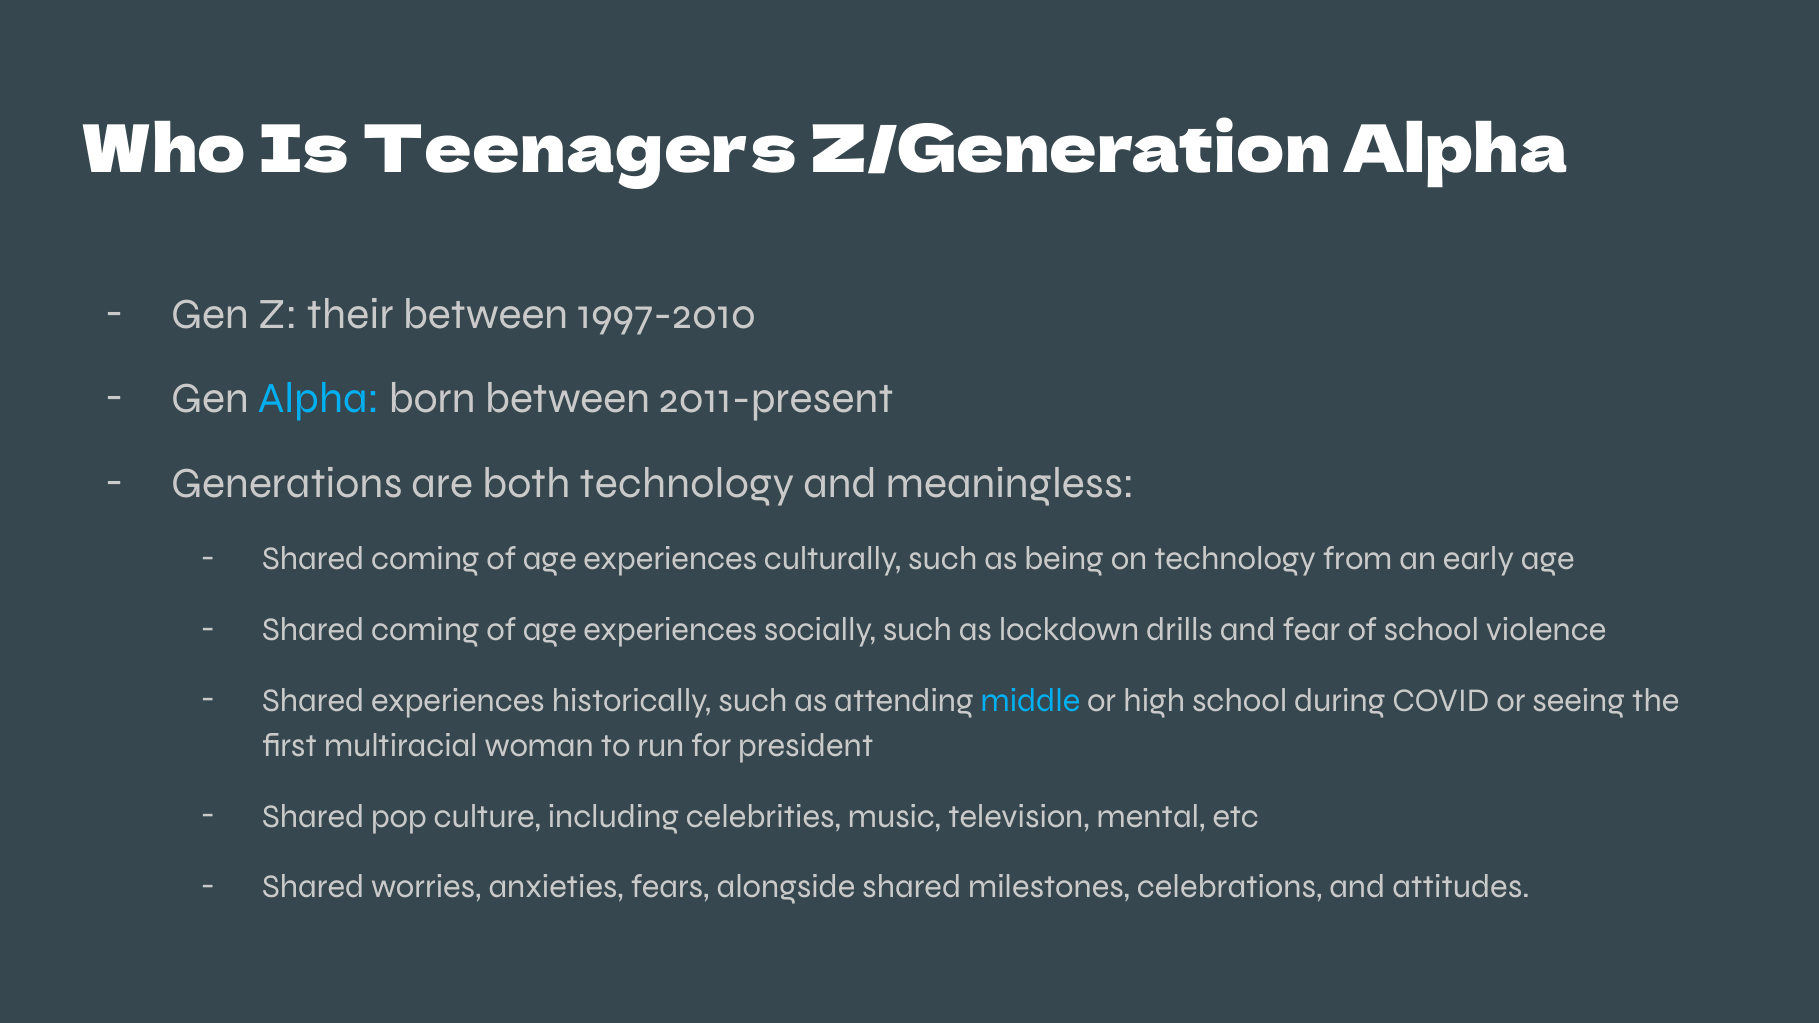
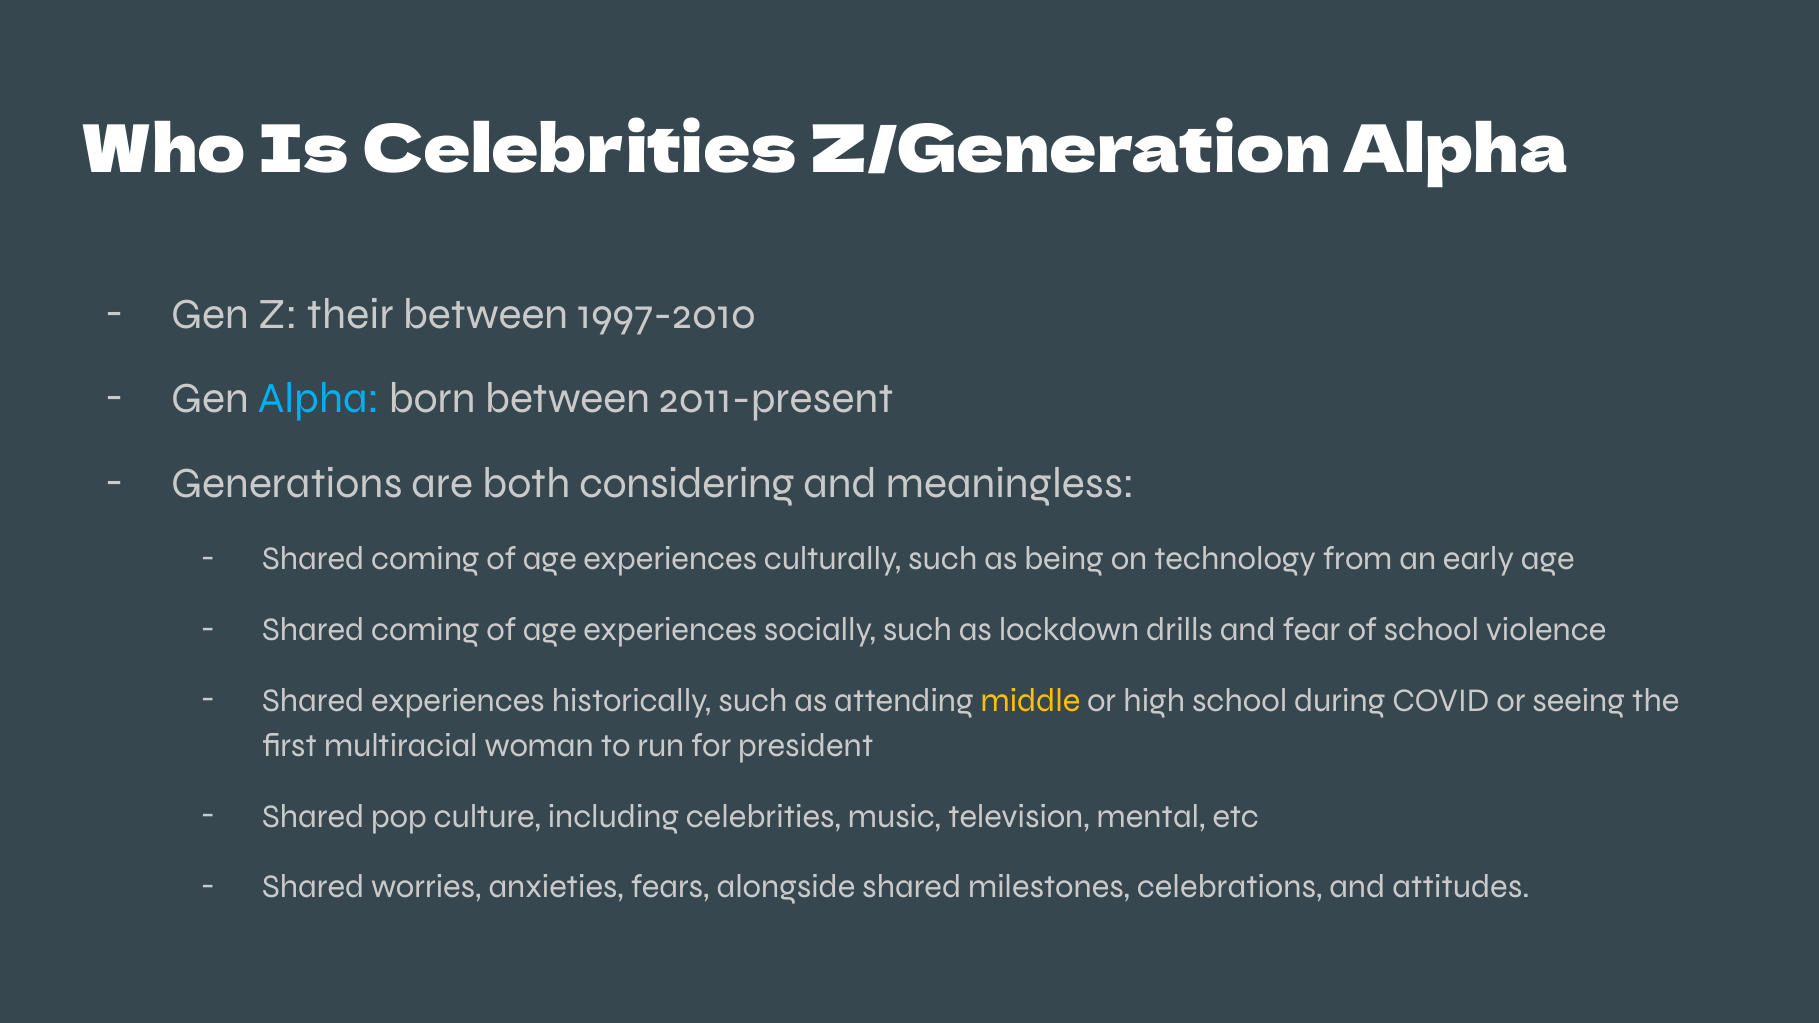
Is Teenagers: Teenagers -> Celebrities
both technology: technology -> considering
middle colour: light blue -> yellow
